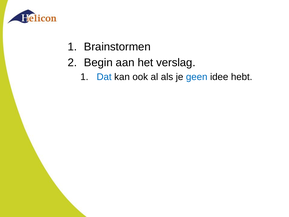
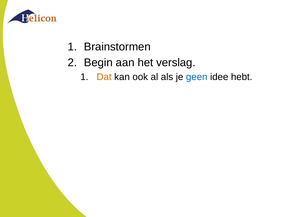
Dat colour: blue -> orange
